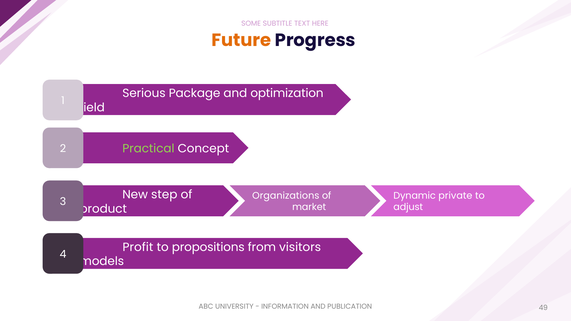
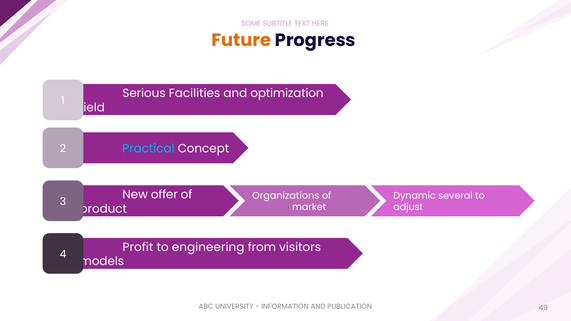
Package: Package -> Facilities
Practical colour: light green -> light blue
step: step -> offer
private: private -> several
propositions: propositions -> engineering
